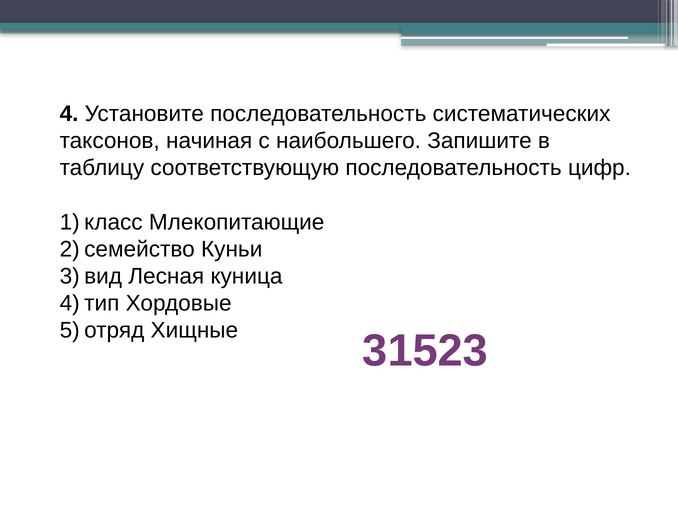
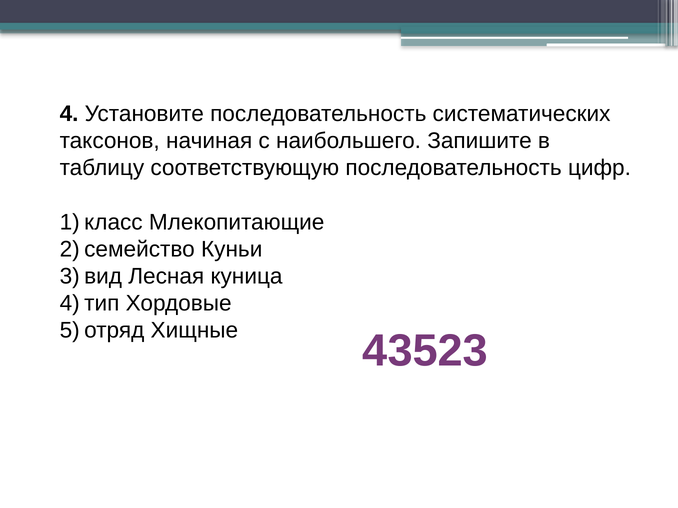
31523: 31523 -> 43523
